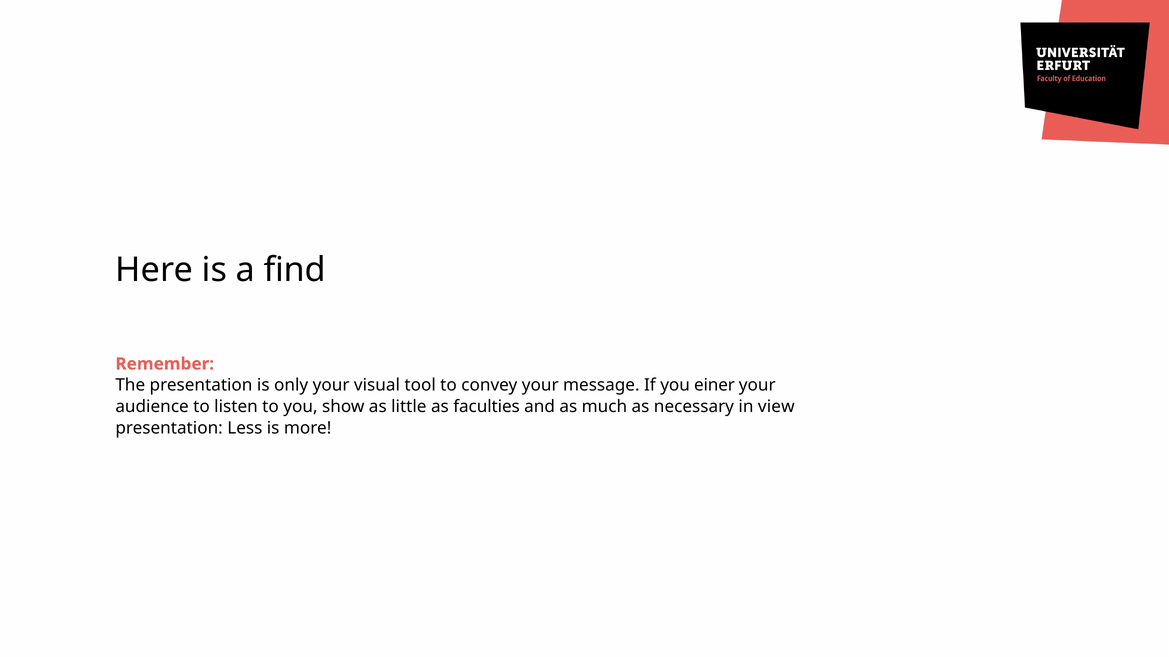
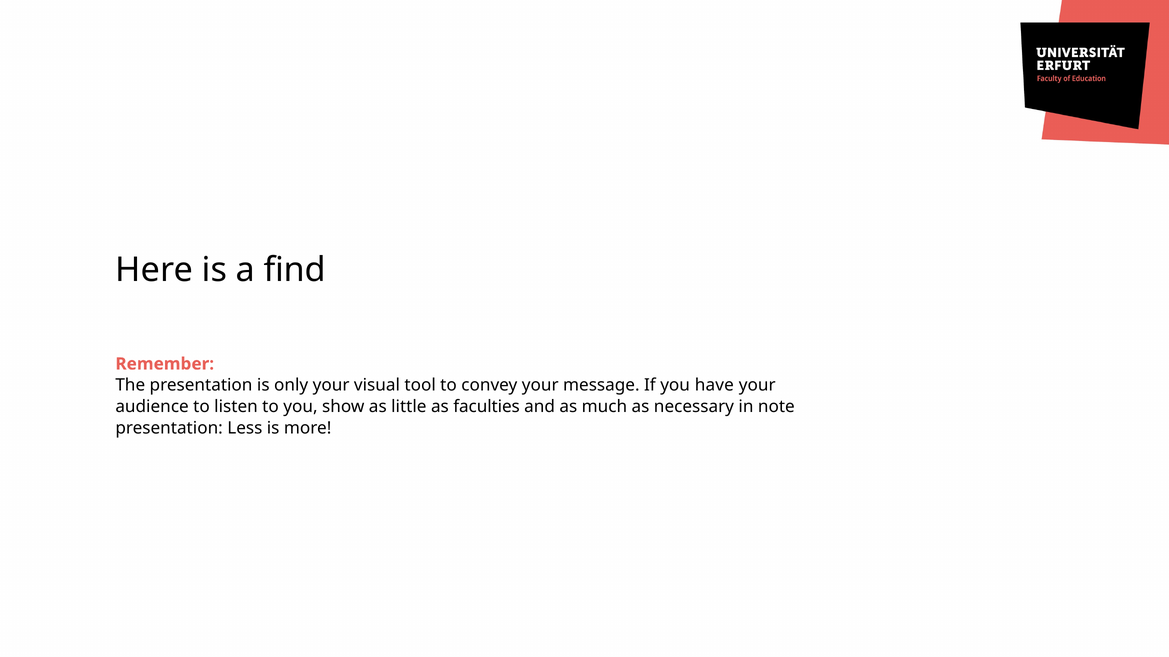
einer: einer -> have
view: view -> note
